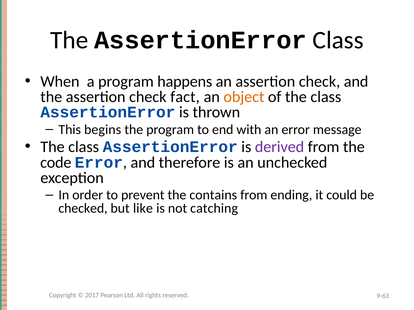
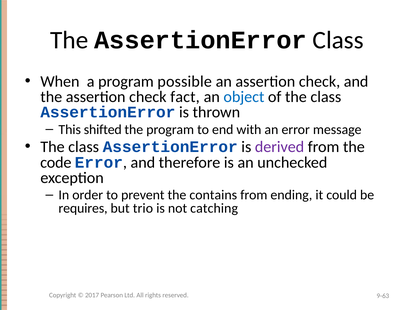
happens: happens -> possible
object colour: orange -> blue
begins: begins -> shifted
checked: checked -> requires
like: like -> trio
